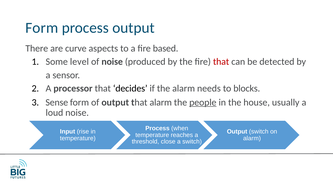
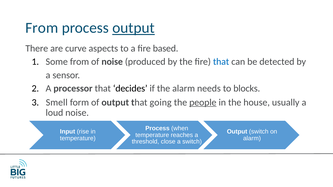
Form at (42, 28): Form -> From
output at (134, 28) underline: none -> present
Some level: level -> from
that at (221, 62) colour: red -> blue
Sense: Sense -> Smell
that alarm: alarm -> going
